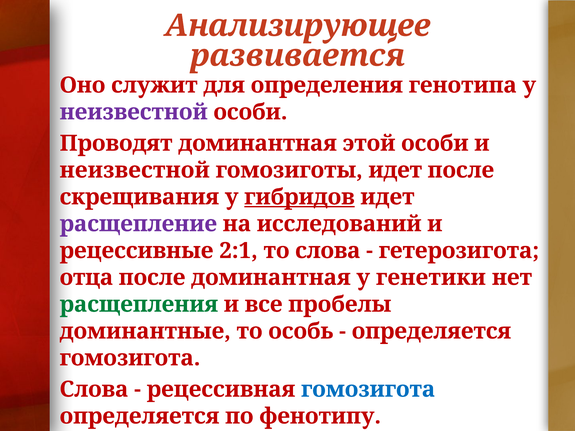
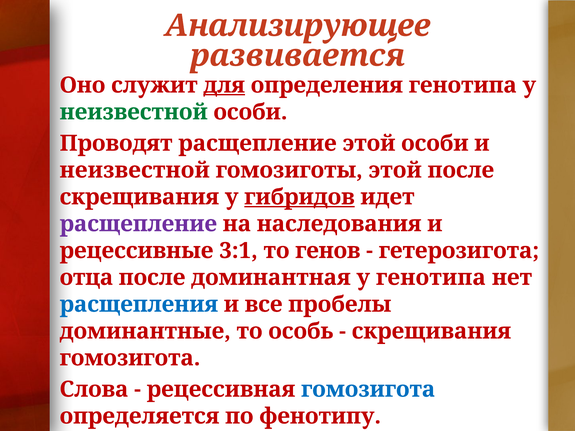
для underline: none -> present
неизвестной at (134, 112) colour: purple -> green
Проводят доминантная: доминантная -> расщепление
гомозиготы идет: идет -> этой
исследований: исследований -> наследования
2:1: 2:1 -> 3:1
то слова: слова -> генов
у генетики: генетики -> генотипа
расщепления colour: green -> blue
определяется at (431, 331): определяется -> скрещивания
